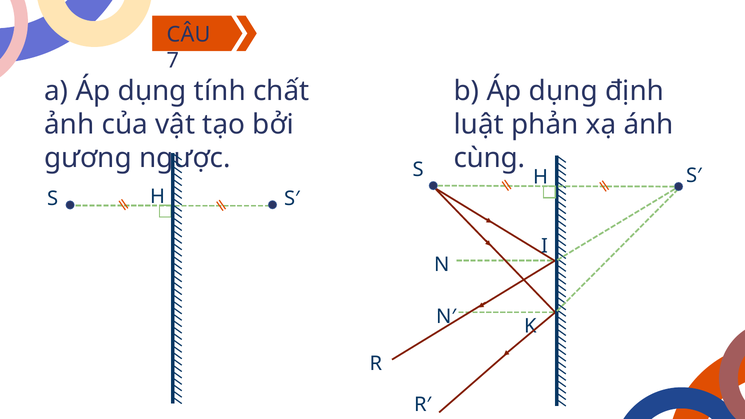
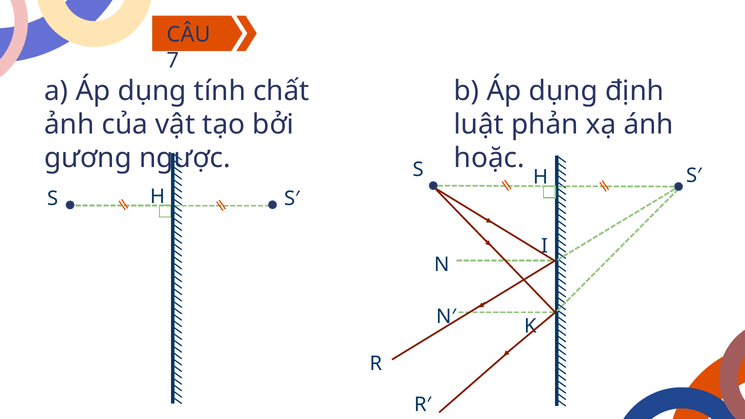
cùng: cùng -> hoặc
